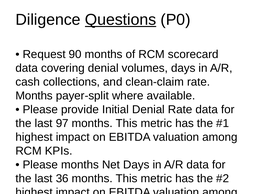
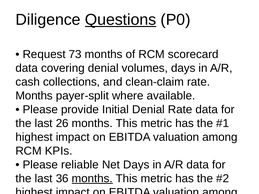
90: 90 -> 73
97: 97 -> 26
Please months: months -> reliable
months at (92, 179) underline: none -> present
